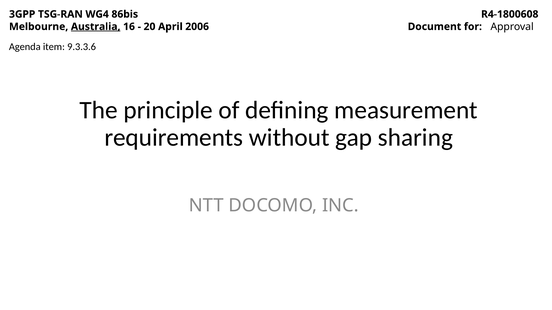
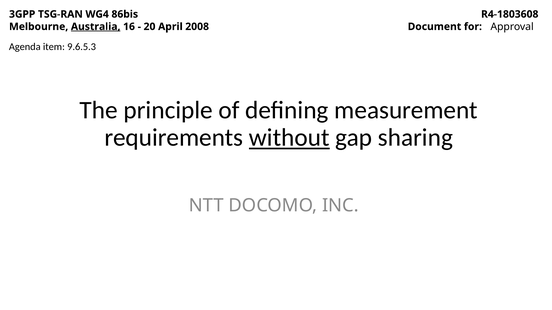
R4-1800608: R4-1800608 -> R4-1803608
2006: 2006 -> 2008
9.3.3.6: 9.3.3.6 -> 9.6.5.3
without underline: none -> present
